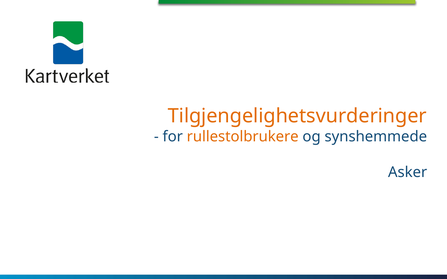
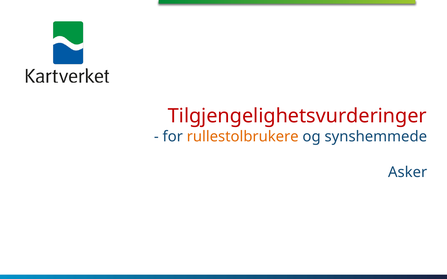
Tilgjengelighetsvurderinger colour: orange -> red
